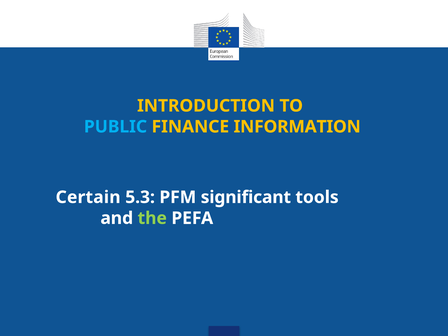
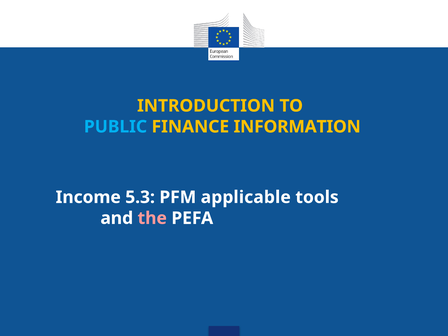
Certain: Certain -> Income
significant: significant -> applicable
the colour: light green -> pink
